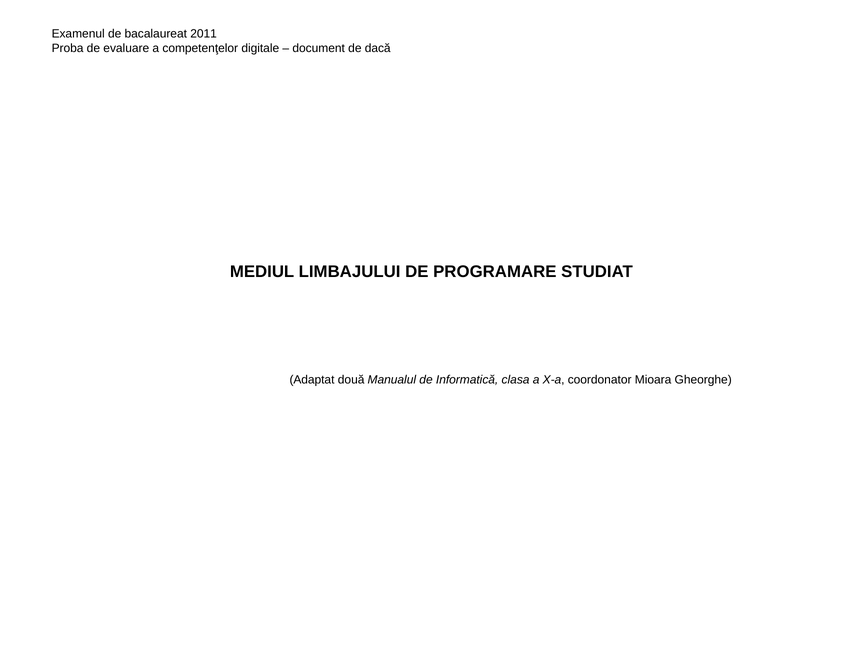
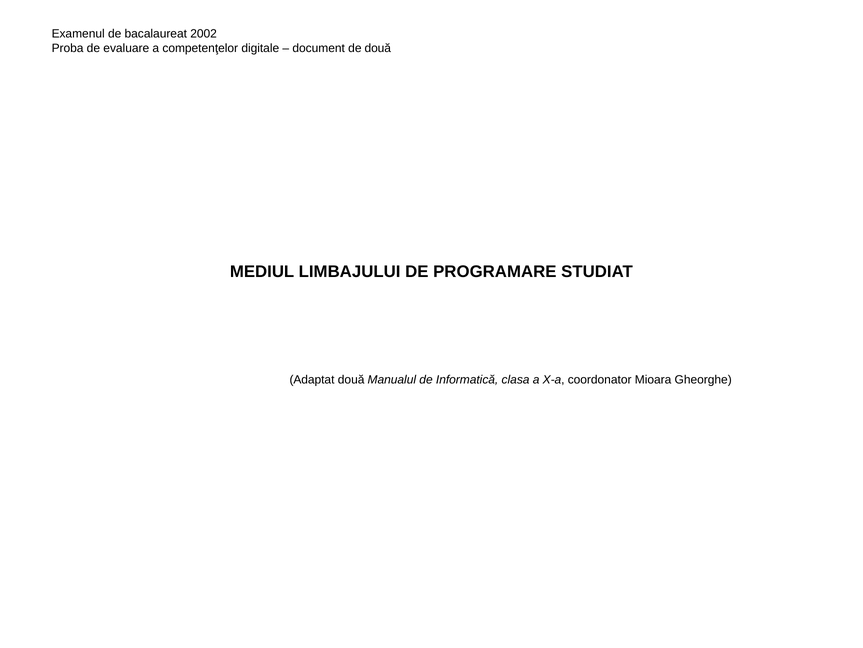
2011: 2011 -> 2002
de dacă: dacă -> două
